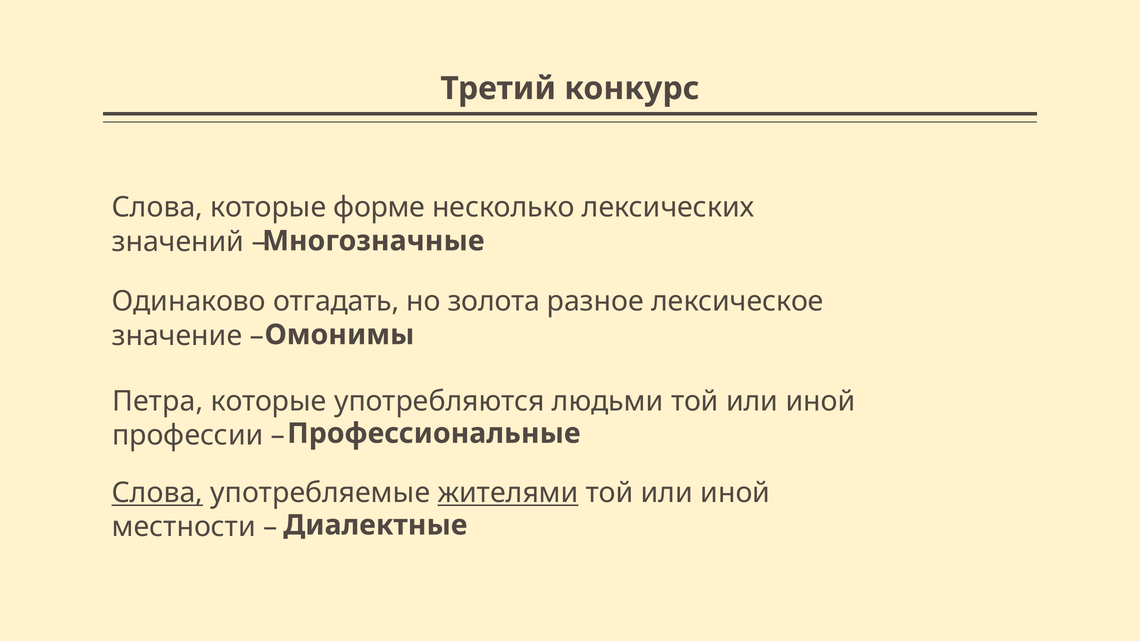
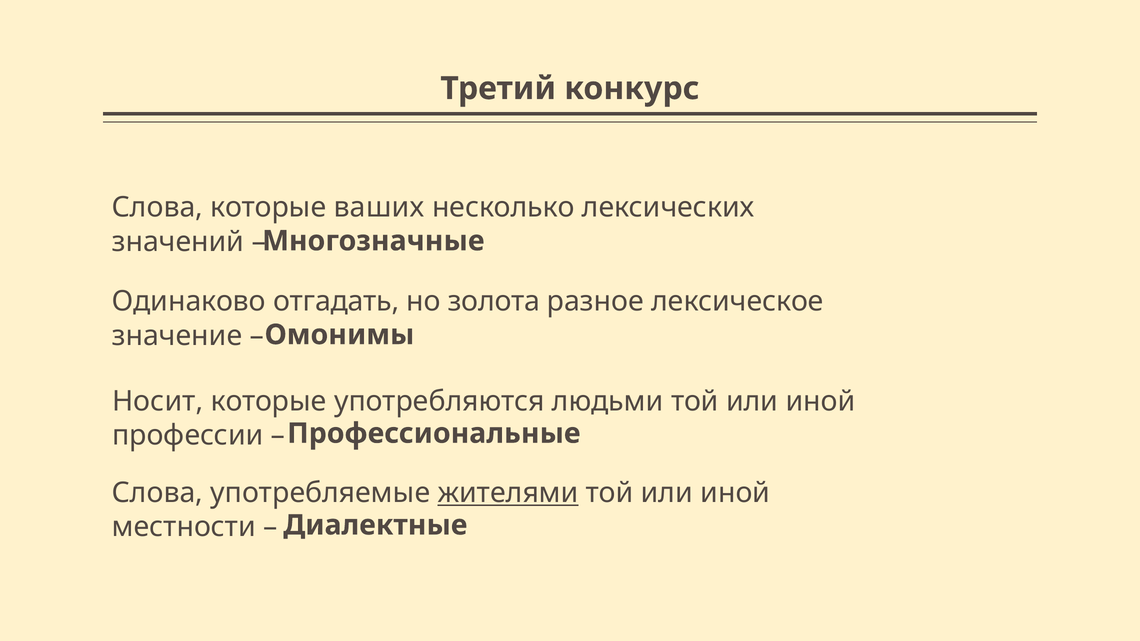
форме: форме -> ваших
Петра: Петра -> Носит
Слова at (157, 493) underline: present -> none
